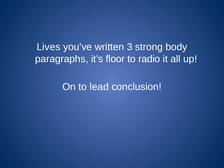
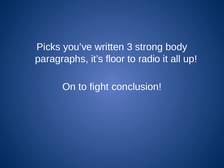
Lives: Lives -> Picks
lead: lead -> fight
